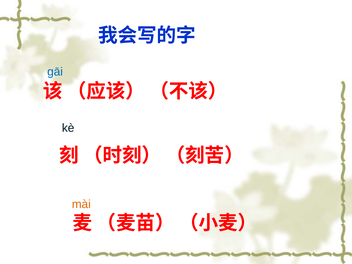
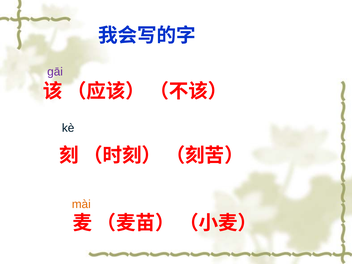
gāi colour: blue -> purple
